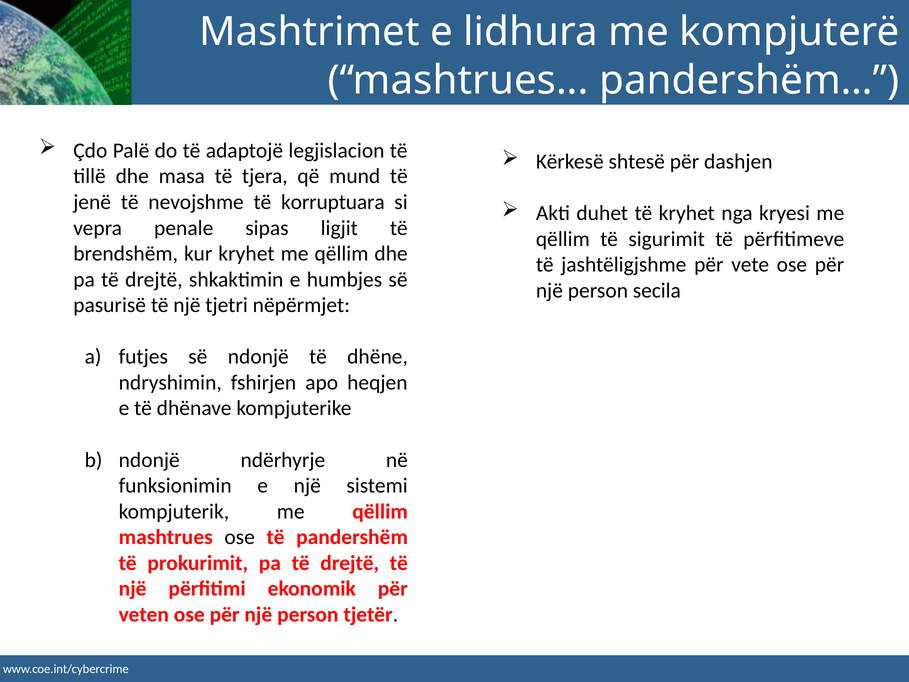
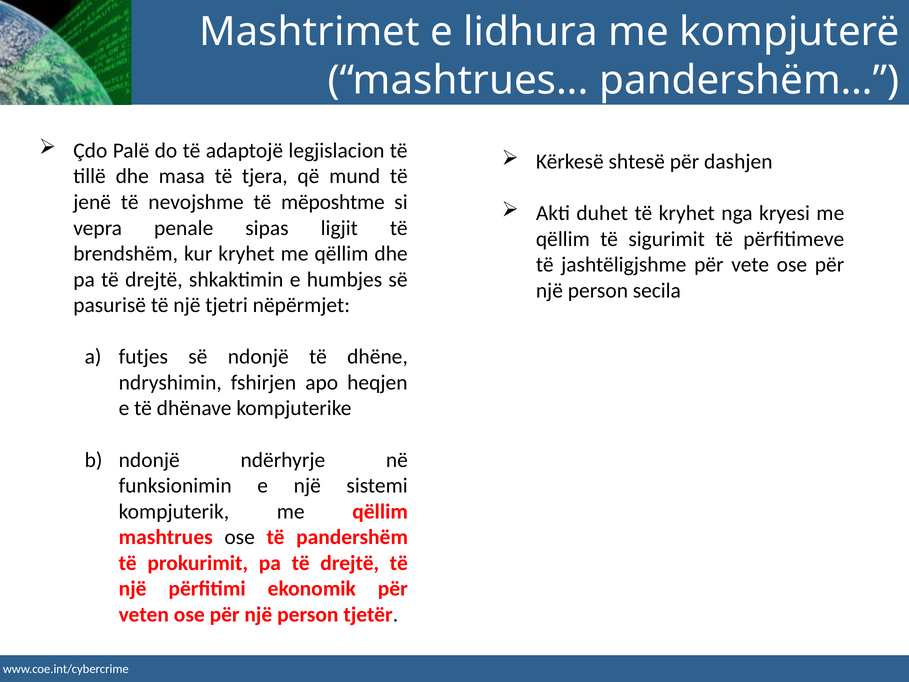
korruptuara: korruptuara -> mëposhtme
